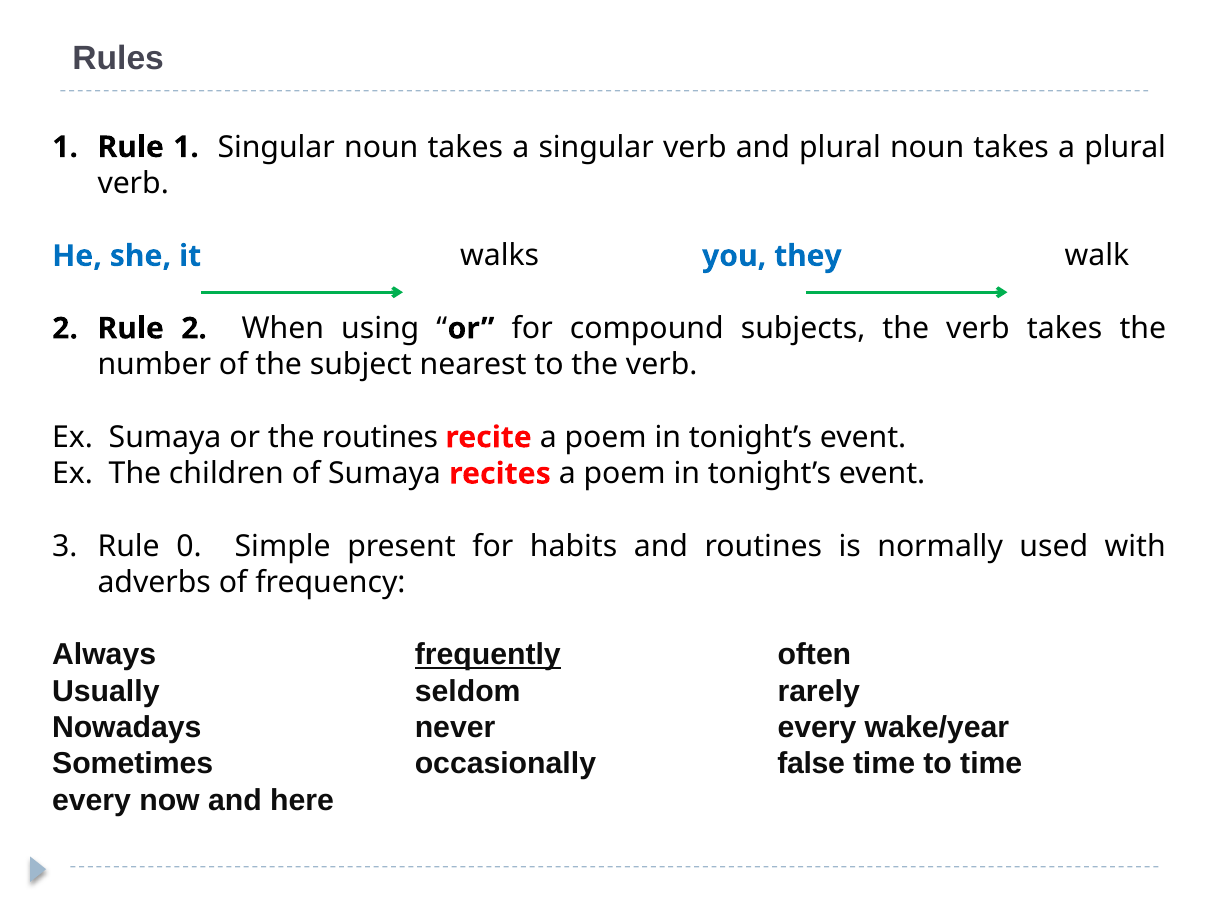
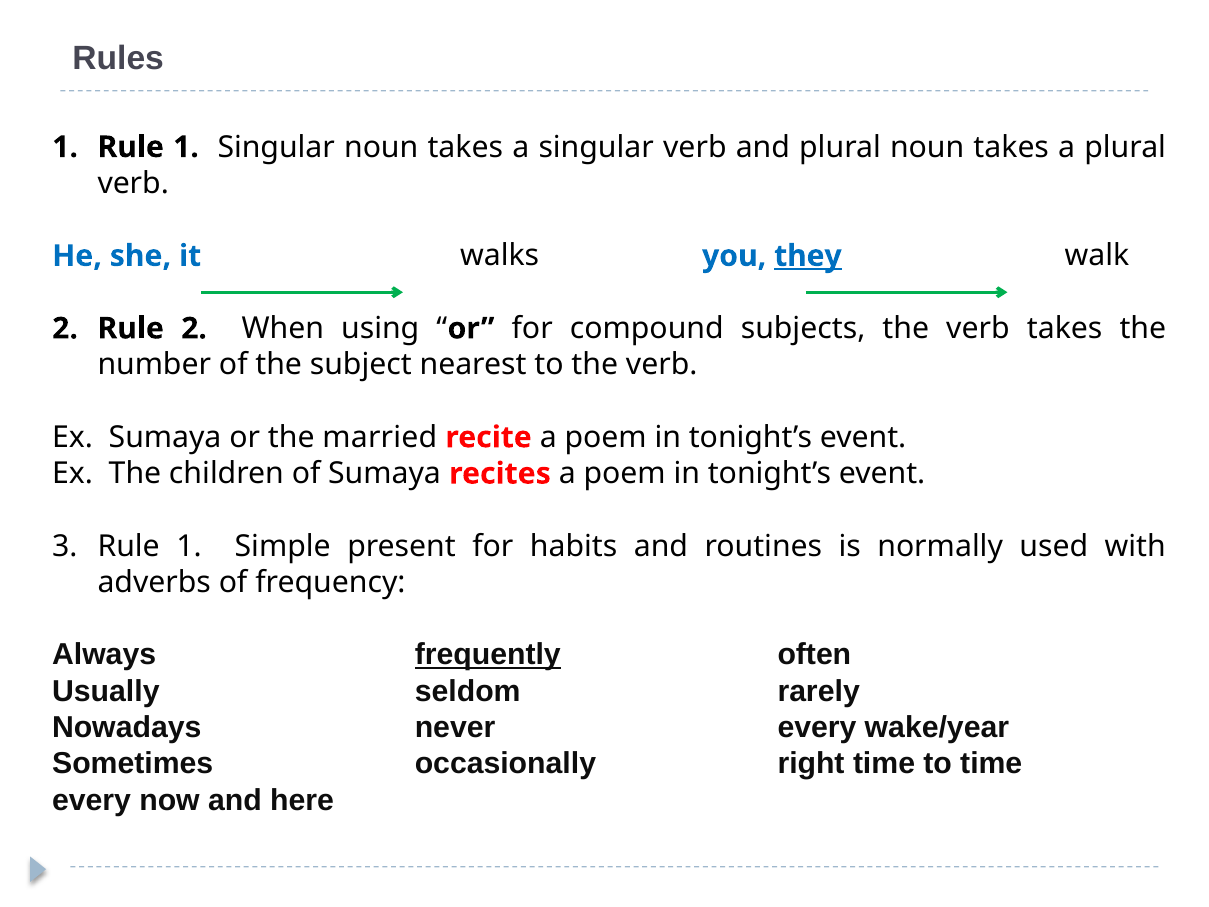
they underline: none -> present
the routines: routines -> married
3 Rule 0: 0 -> 1
false: false -> right
